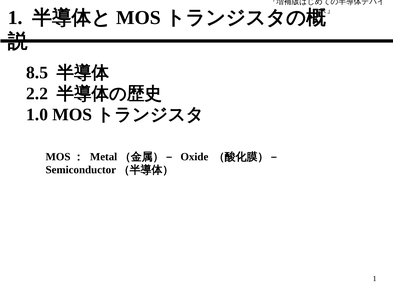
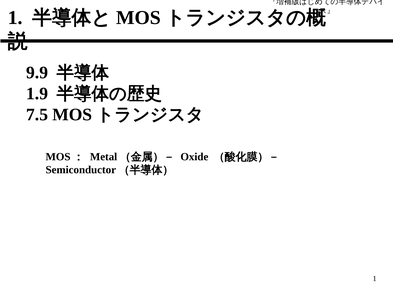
8.5: 8.5 -> 9.9
2.2: 2.2 -> 1.9
1.0: 1.0 -> 7.5
